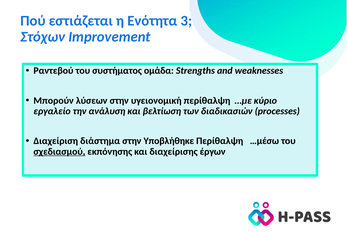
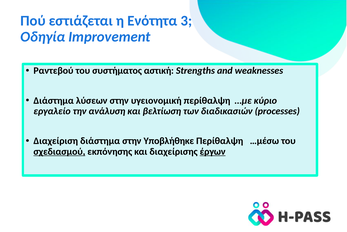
Στόχων: Στόχων -> Οδηγία
ομάδα: ομάδα -> αστική
Μπορούν at (54, 100): Μπορούν -> Διάστημα
έργων underline: none -> present
